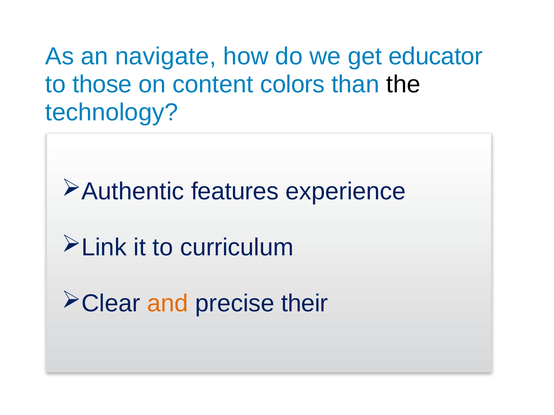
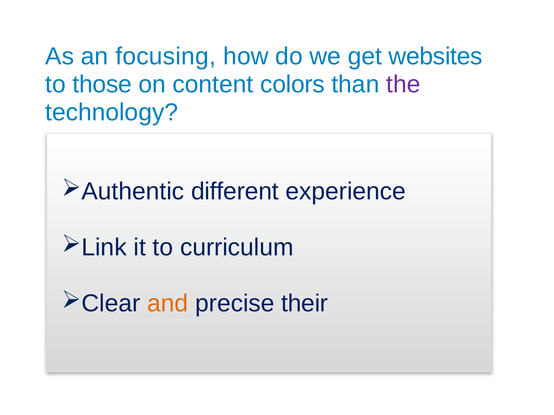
navigate: navigate -> focusing
educator: educator -> websites
the colour: black -> purple
features: features -> different
